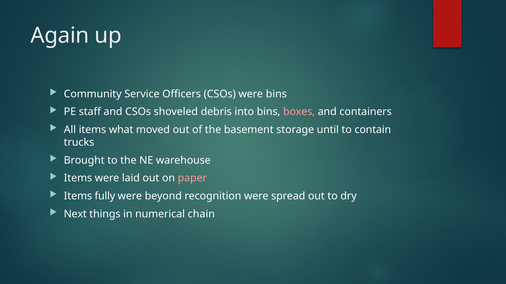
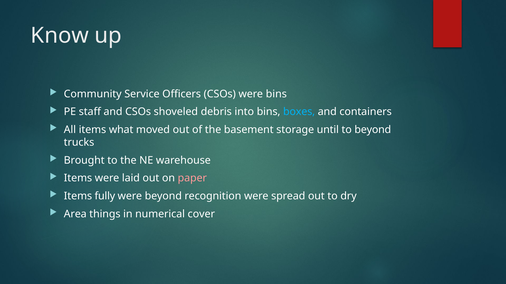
Again: Again -> Know
boxes colour: pink -> light blue
to contain: contain -> beyond
Next: Next -> Area
chain: chain -> cover
